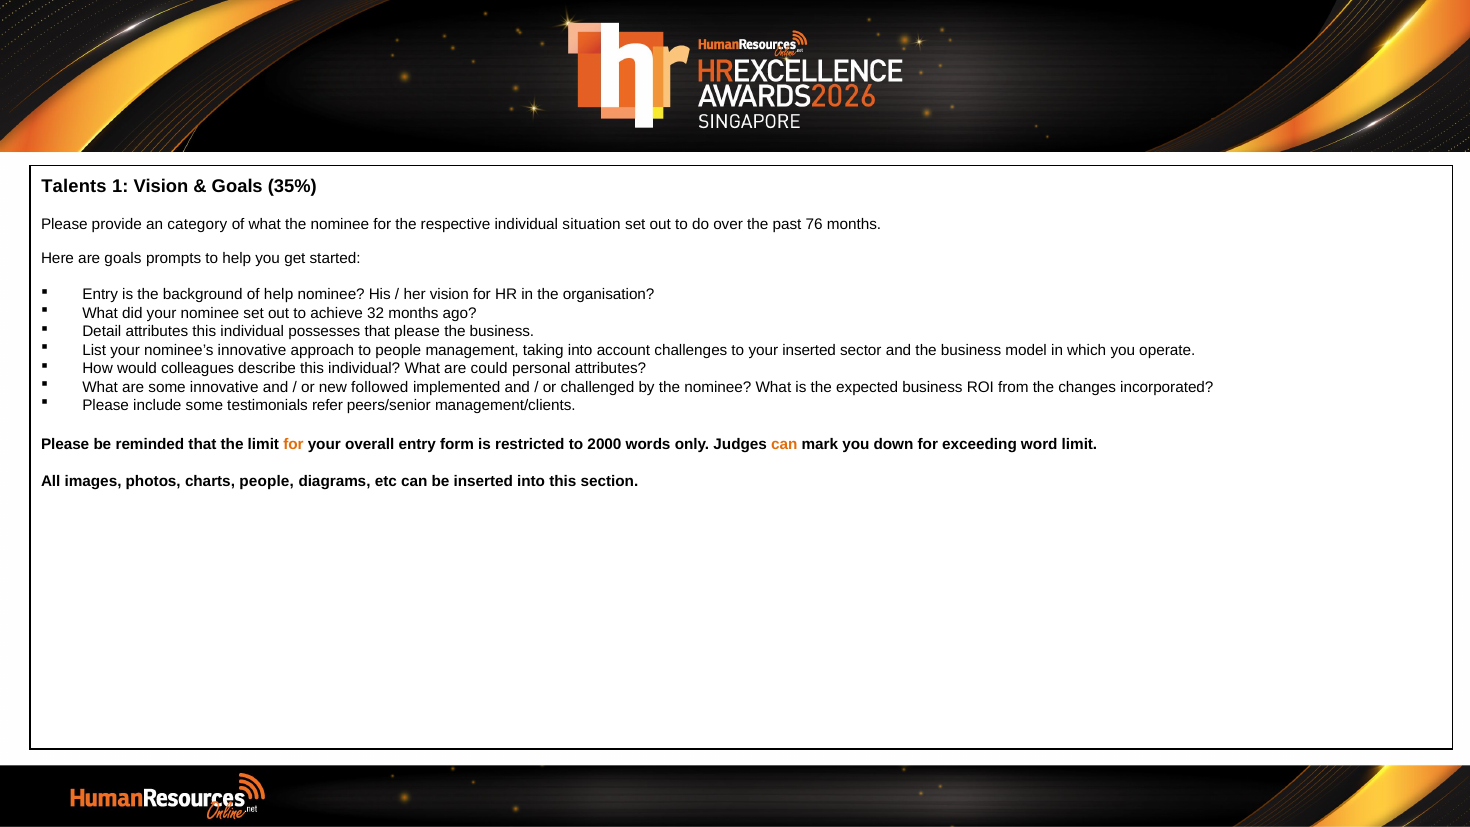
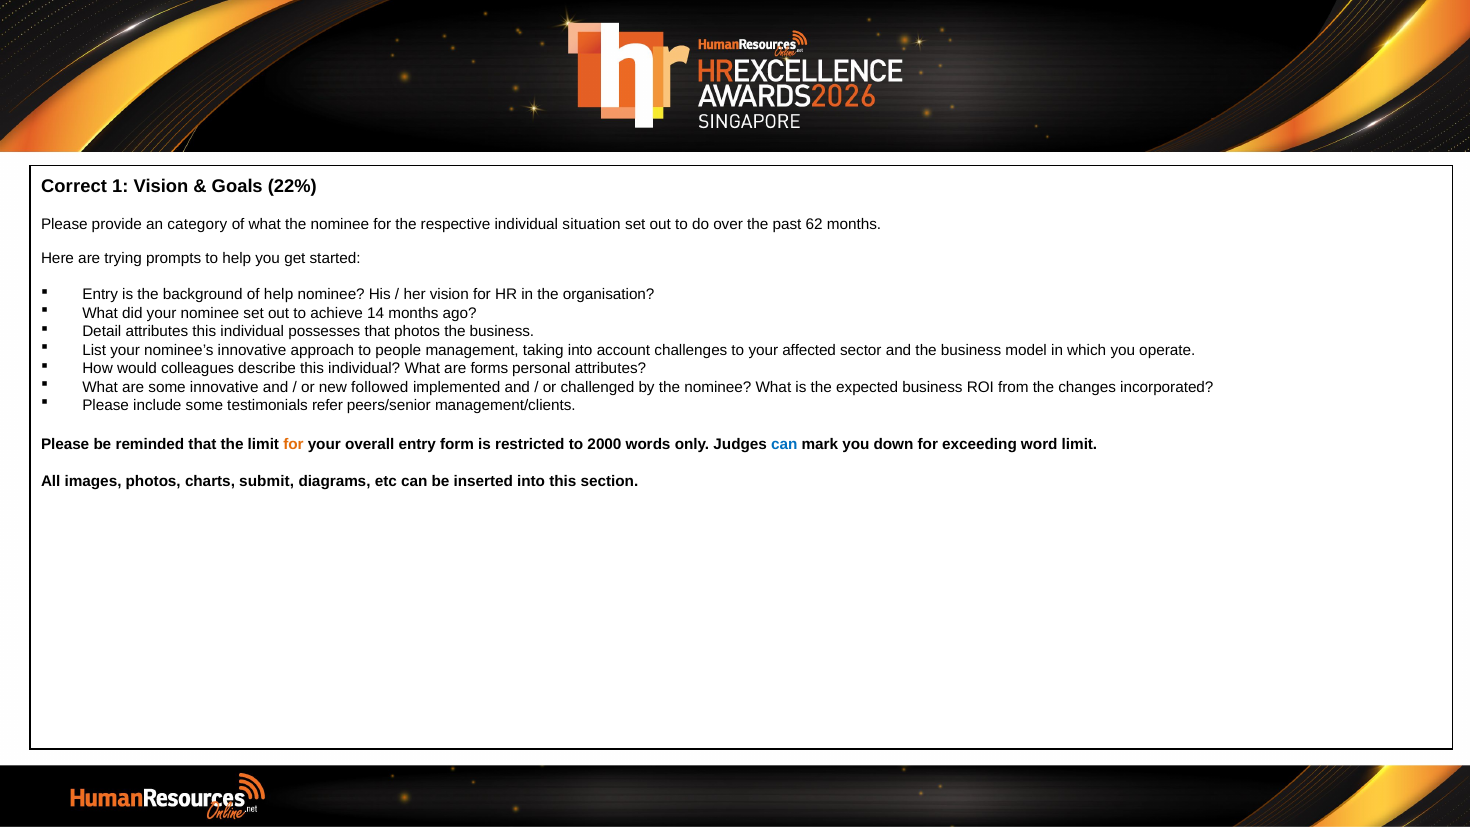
Talents: Talents -> Correct
35%: 35% -> 22%
76: 76 -> 62
are goals: goals -> trying
32: 32 -> 14
that please: please -> photos
your inserted: inserted -> affected
could: could -> forms
can at (784, 445) colour: orange -> blue
charts people: people -> submit
